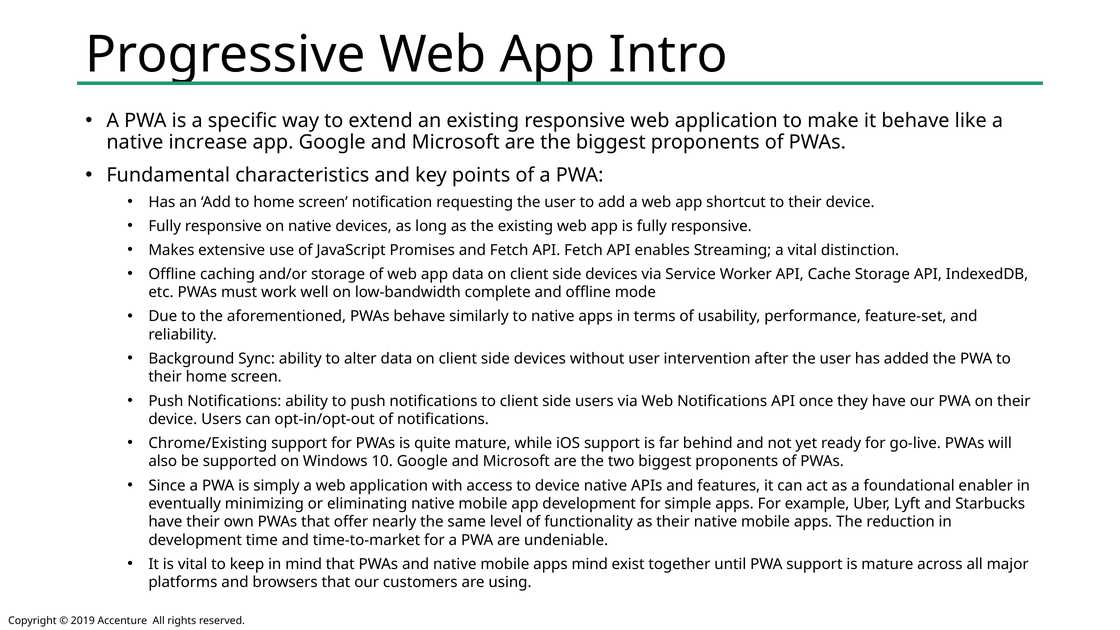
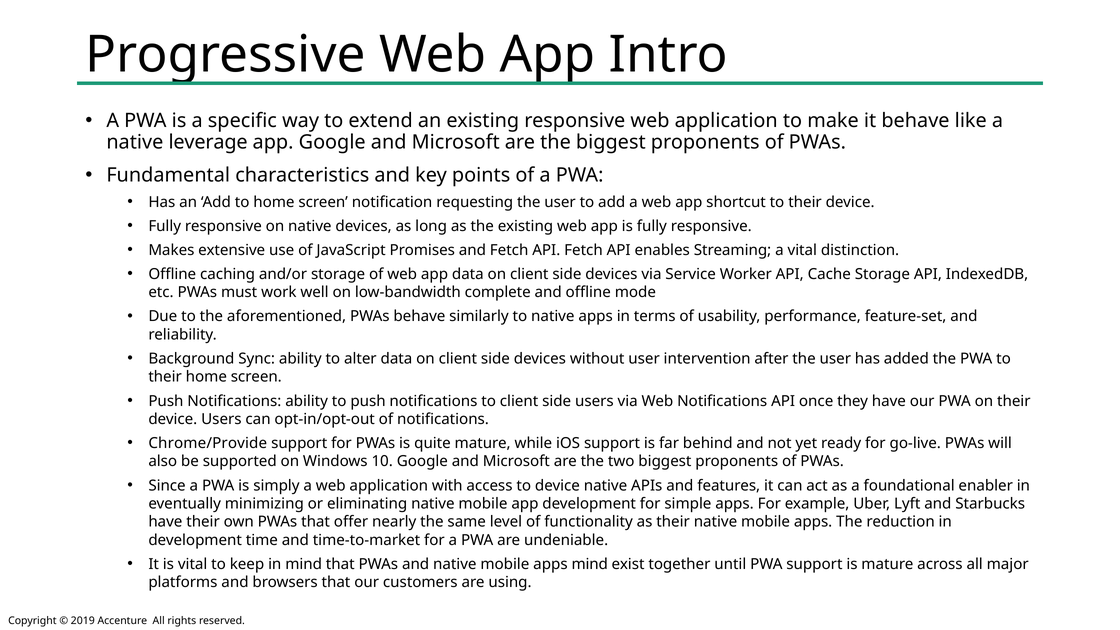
increase: increase -> leverage
Chrome/Existing: Chrome/Existing -> Chrome/Provide
